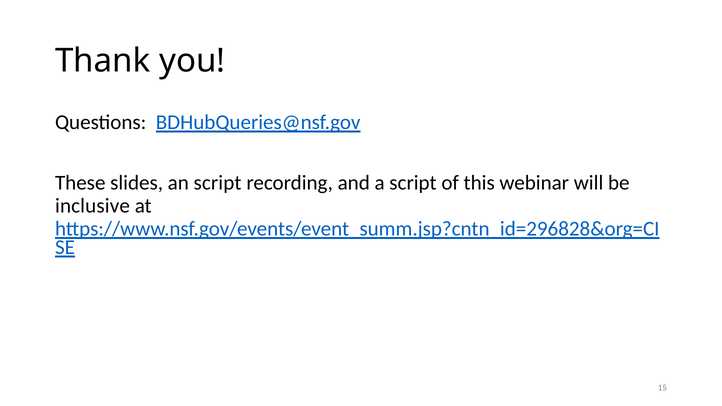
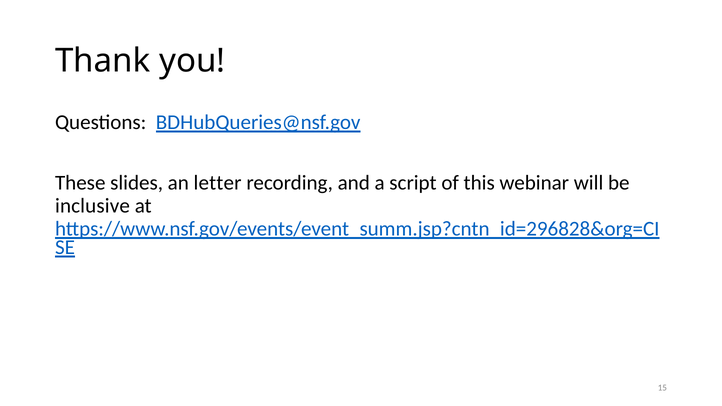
an script: script -> letter
